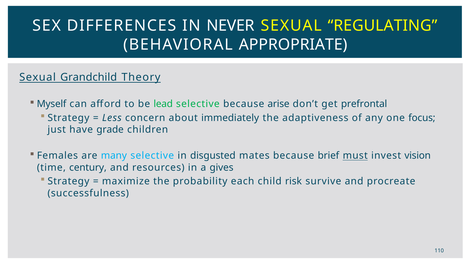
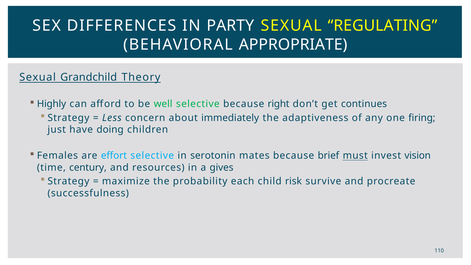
NEVER: NEVER -> PARTY
Myself: Myself -> Highly
lead: lead -> well
arise: arise -> right
prefrontal: prefrontal -> continues
focus: focus -> firing
grade: grade -> doing
many: many -> effort
disgusted: disgusted -> serotonin
